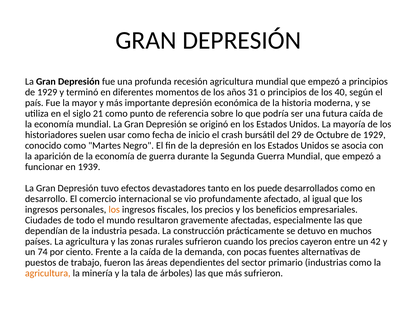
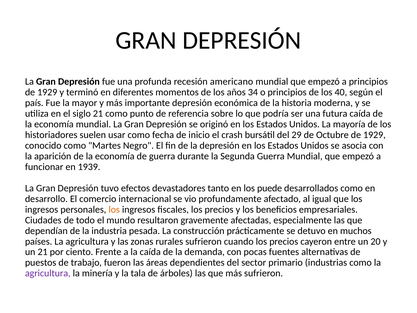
recesión agricultura: agricultura -> americano
31: 31 -> 34
42: 42 -> 20
un 74: 74 -> 21
agricultura at (48, 273) colour: orange -> purple
